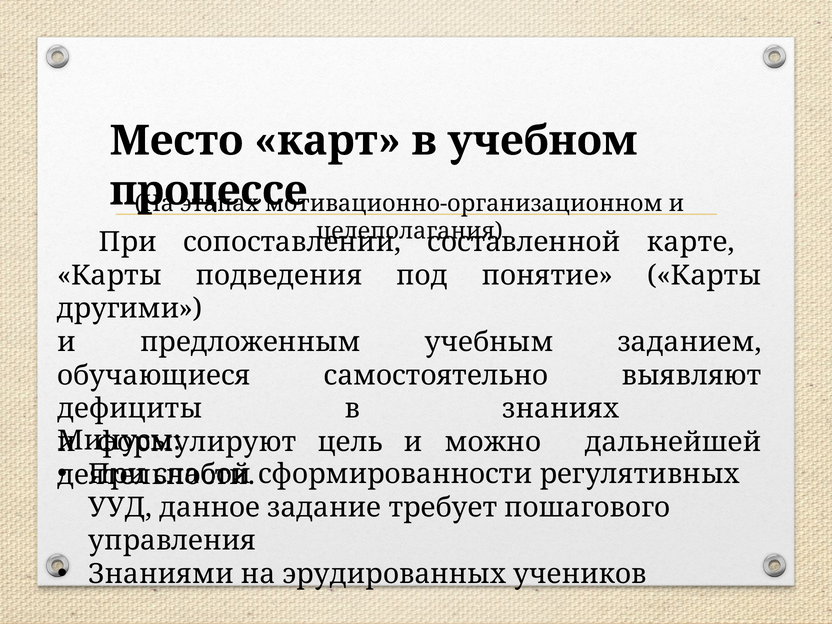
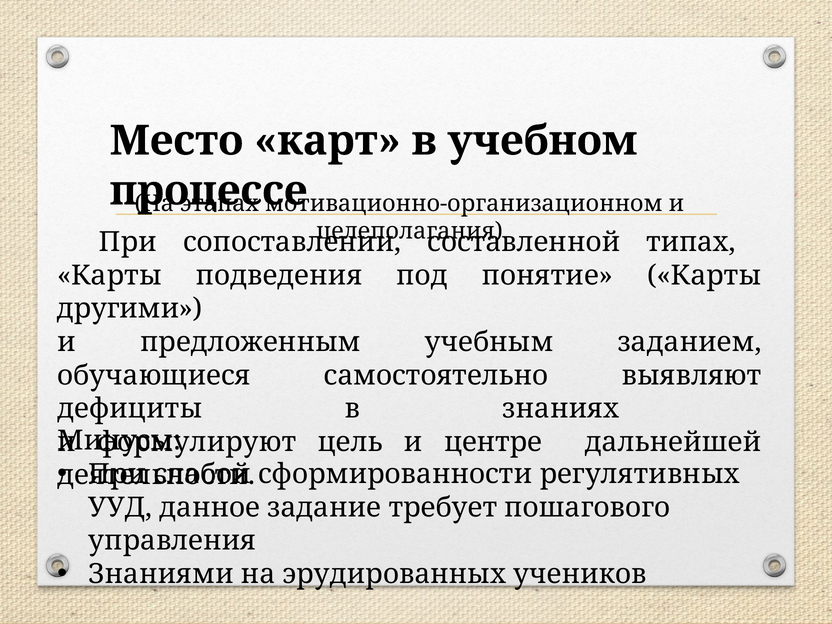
карте: карте -> типах
можно: можно -> центре
